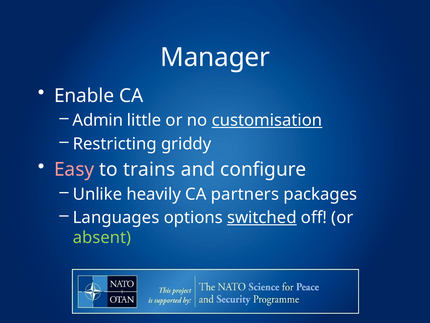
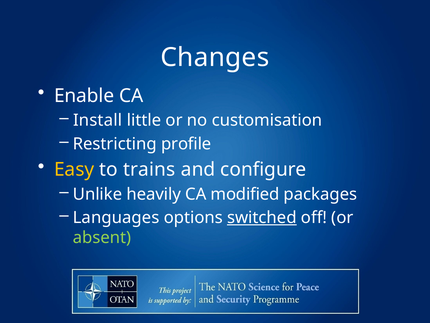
Manager: Manager -> Changes
Admin: Admin -> Install
customisation underline: present -> none
griddy: griddy -> profile
Easy colour: pink -> yellow
partners: partners -> modified
